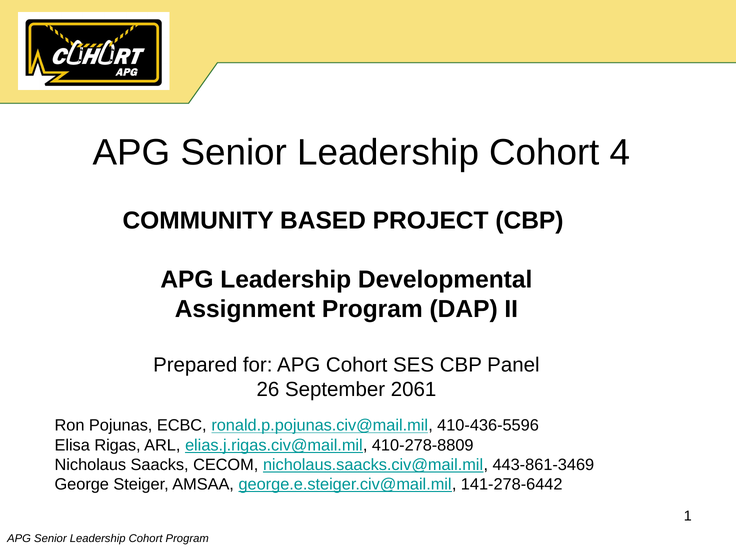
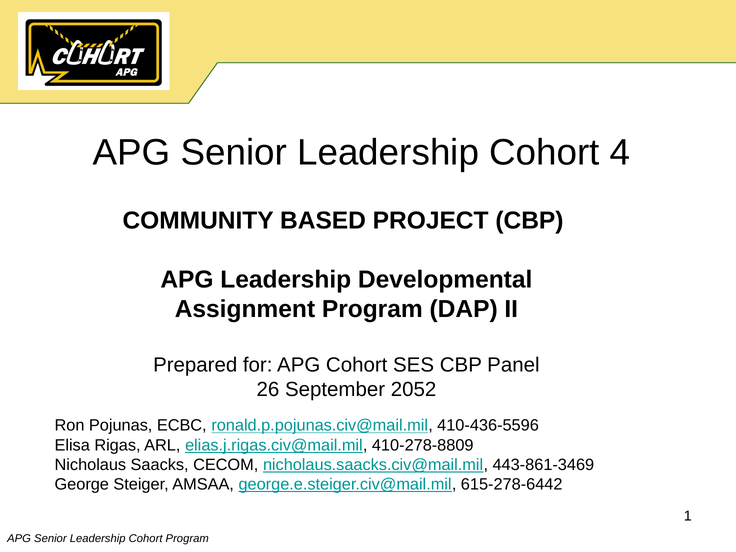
2061: 2061 -> 2052
141-278-6442: 141-278-6442 -> 615-278-6442
